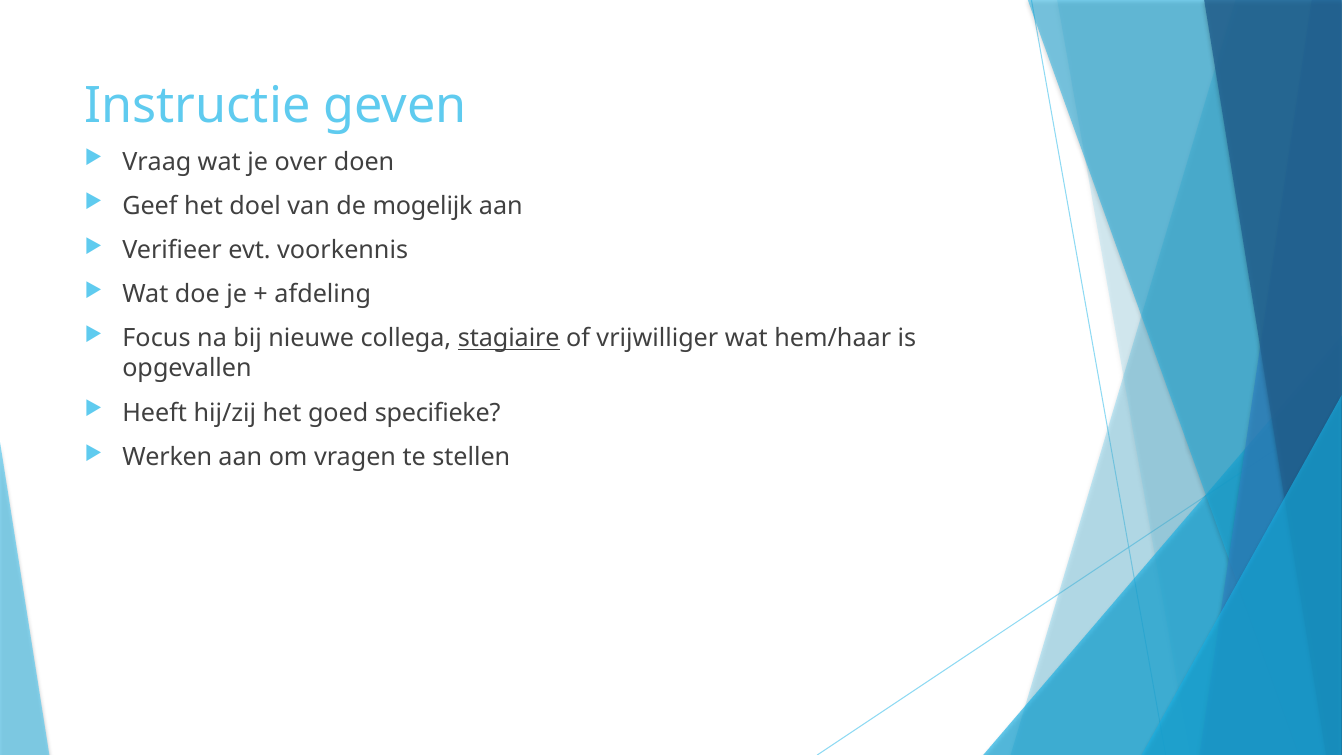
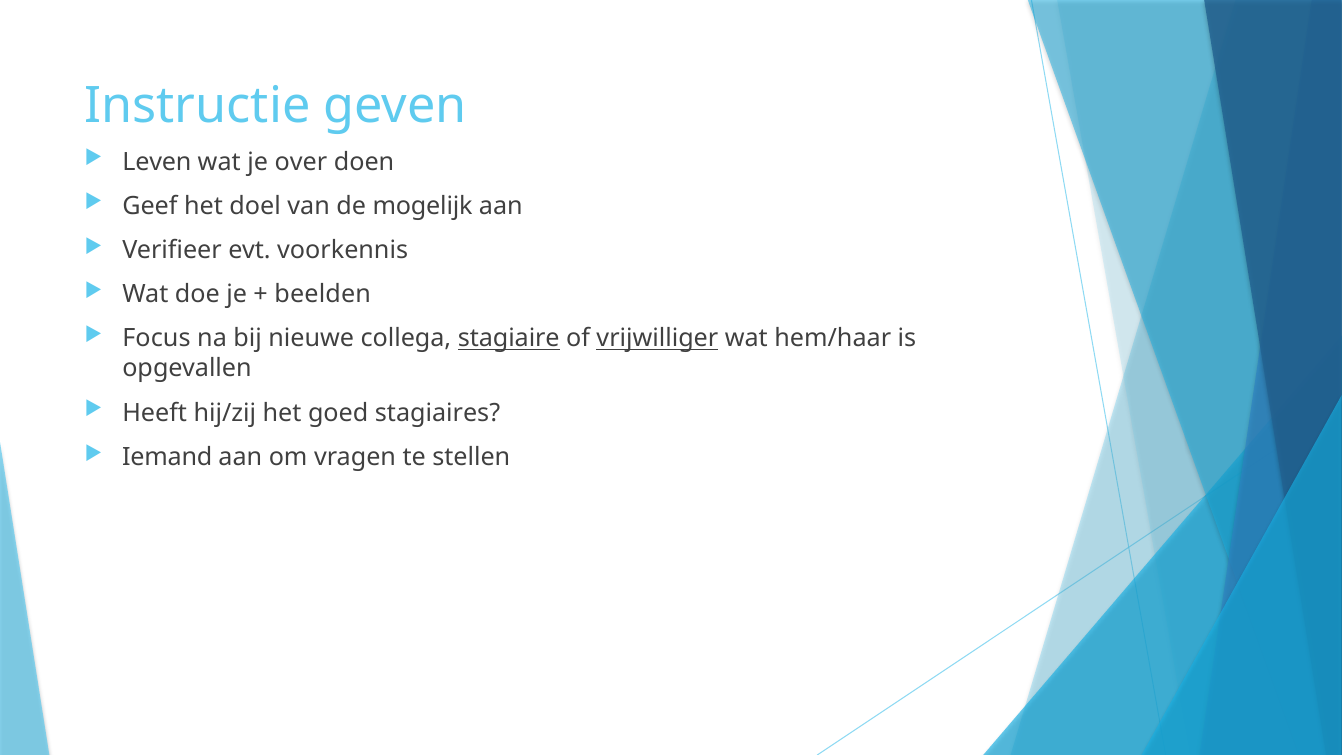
Vraag: Vraag -> Leven
afdeling: afdeling -> beelden
vrijwilliger underline: none -> present
specifieke: specifieke -> stagiaires
Werken: Werken -> Iemand
